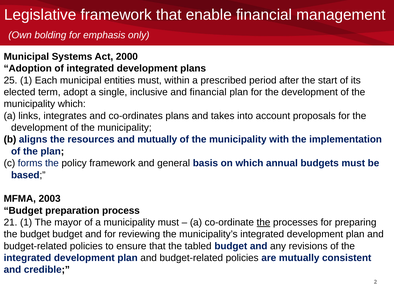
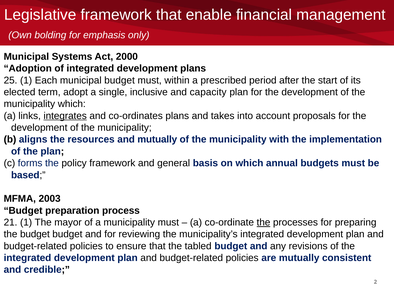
municipal entities: entities -> budget
and financial: financial -> capacity
integrates underline: none -> present
